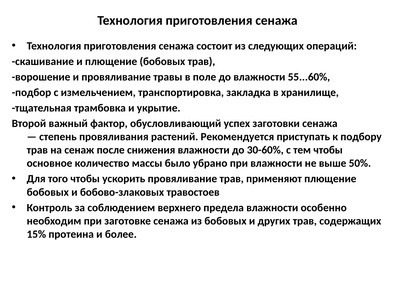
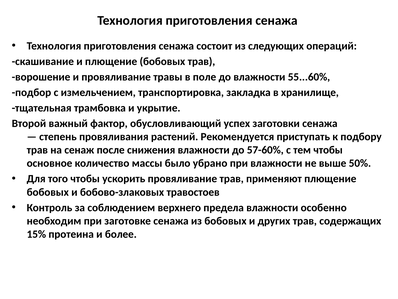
30-60%: 30-60% -> 57-60%
